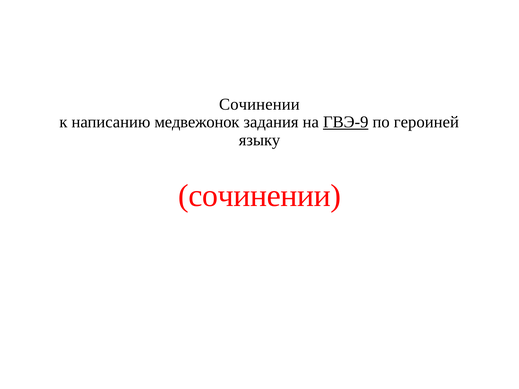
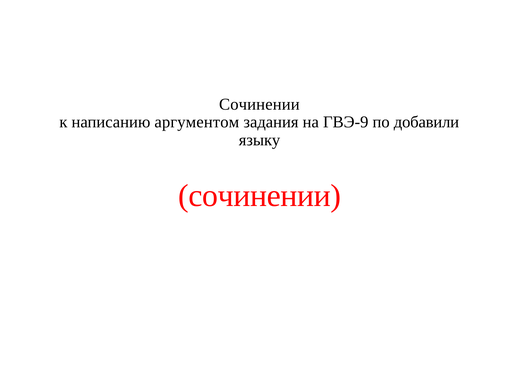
медвежонок: медвежонок -> аргументом
ГВЭ-9 underline: present -> none
героиней: героиней -> добавили
